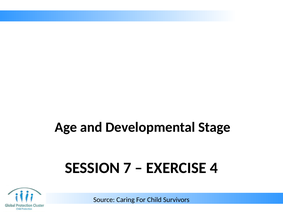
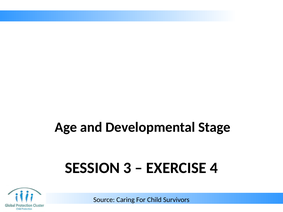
7: 7 -> 3
